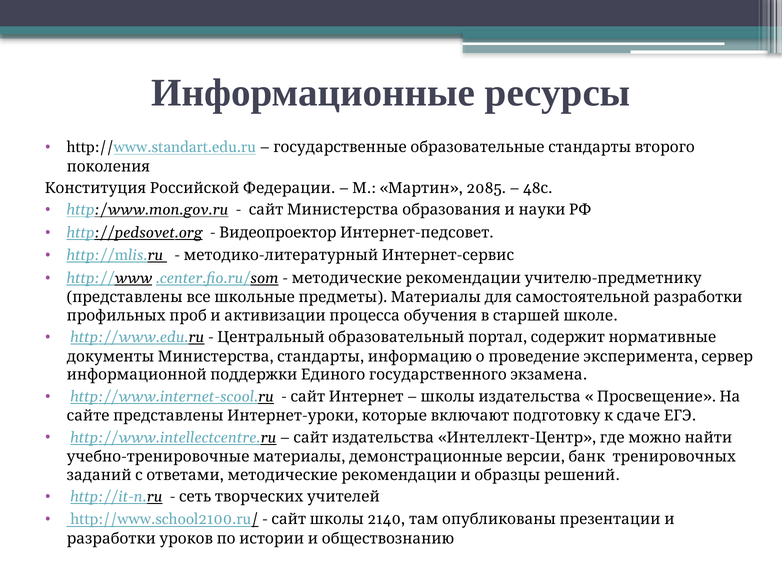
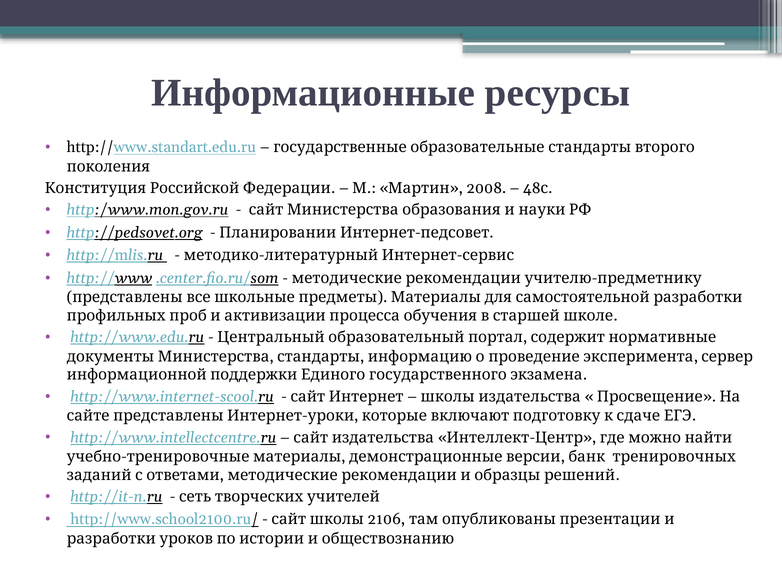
2085: 2085 -> 2008
Видеопроектор: Видеопроектор -> Планировании
2140: 2140 -> 2106
